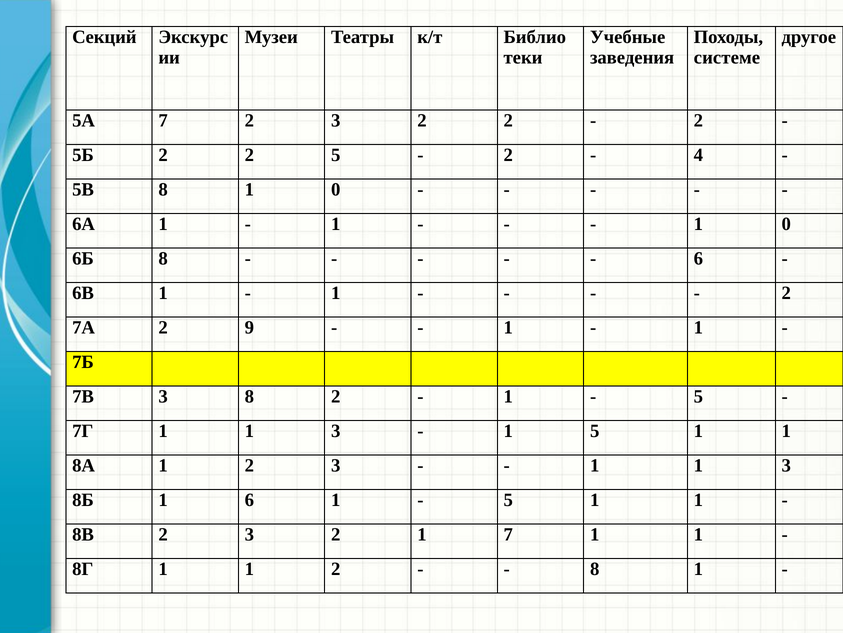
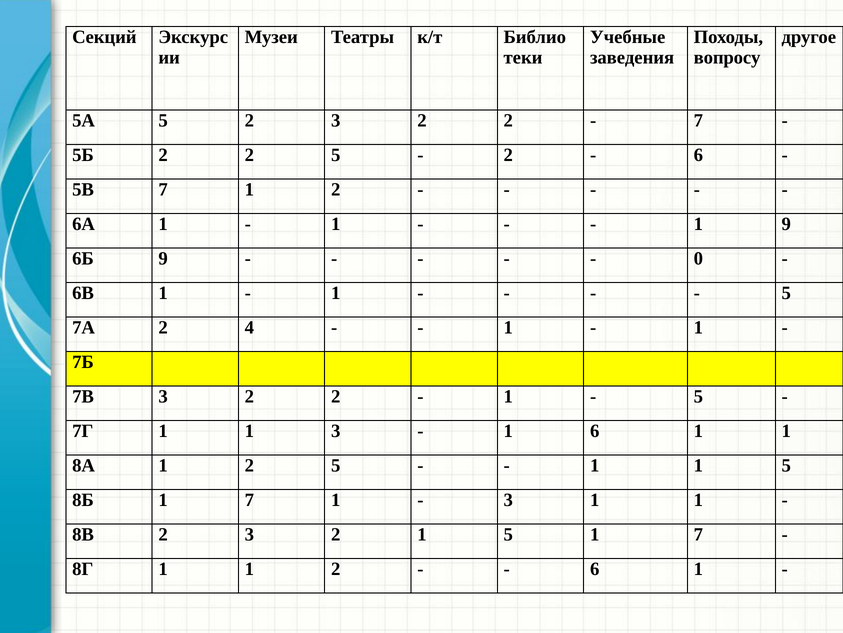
системе: системе -> вопросу
5А 7: 7 -> 5
2 at (698, 120): 2 -> 7
4 at (698, 155): 4 -> 6
5В 8: 8 -> 7
0 at (336, 189): 0 -> 2
0 at (786, 224): 0 -> 9
6Б 8: 8 -> 9
6 at (698, 258): 6 -> 0
2 at (786, 293): 2 -> 5
9: 9 -> 4
7В 3 8: 8 -> 2
1 5: 5 -> 6
1 2 3: 3 -> 5
3 at (786, 465): 3 -> 5
8Б 1 6: 6 -> 7
5 at (508, 500): 5 -> 3
2 1 7: 7 -> 5
1 at (698, 534): 1 -> 7
8 at (595, 569): 8 -> 6
